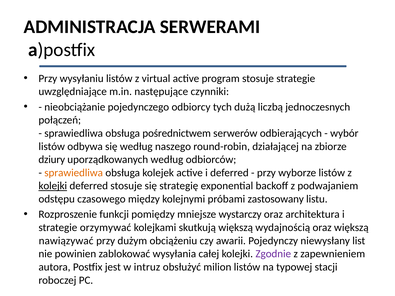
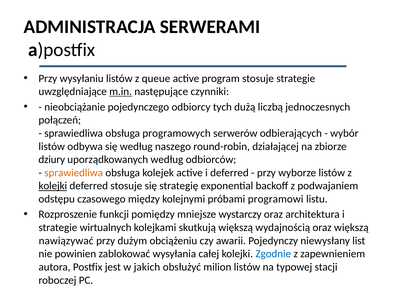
virtual: virtual -> queue
m.in underline: none -> present
pośrednictwem: pośrednictwem -> programowych
zastosowany: zastosowany -> programowi
orzymywać: orzymywać -> wirtualnych
Zgodnie colour: purple -> blue
intruz: intruz -> jakich
